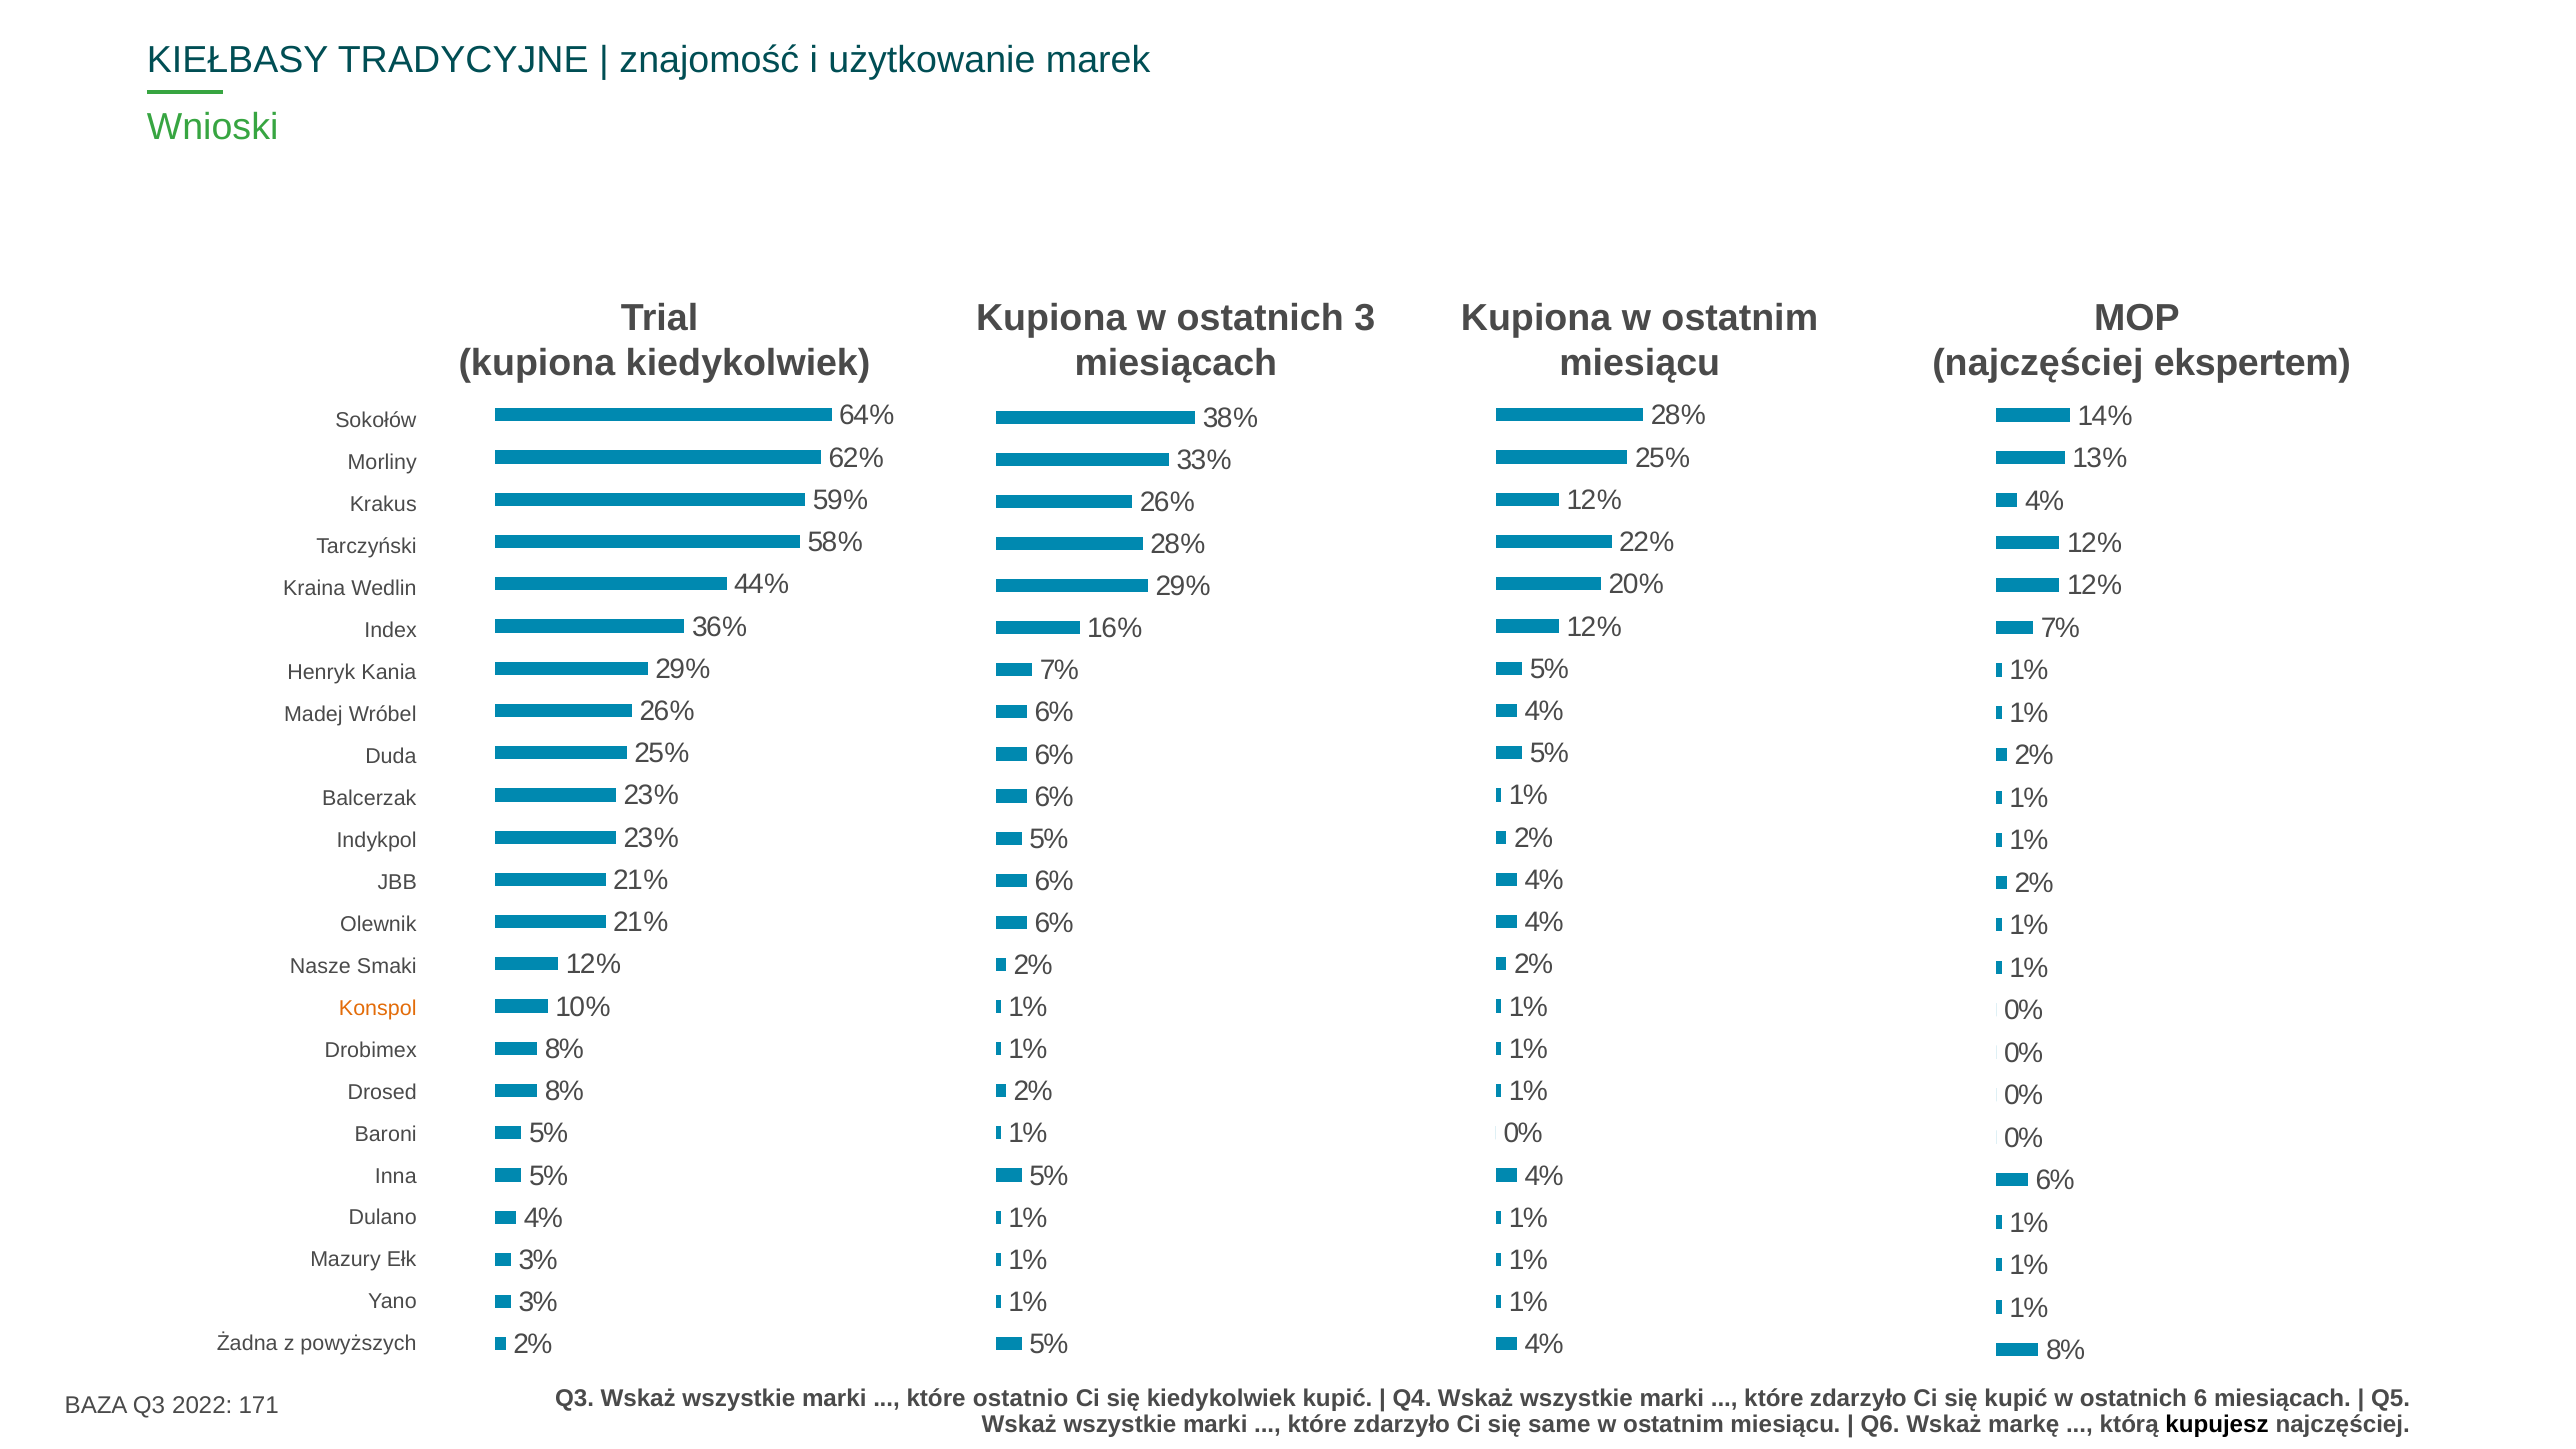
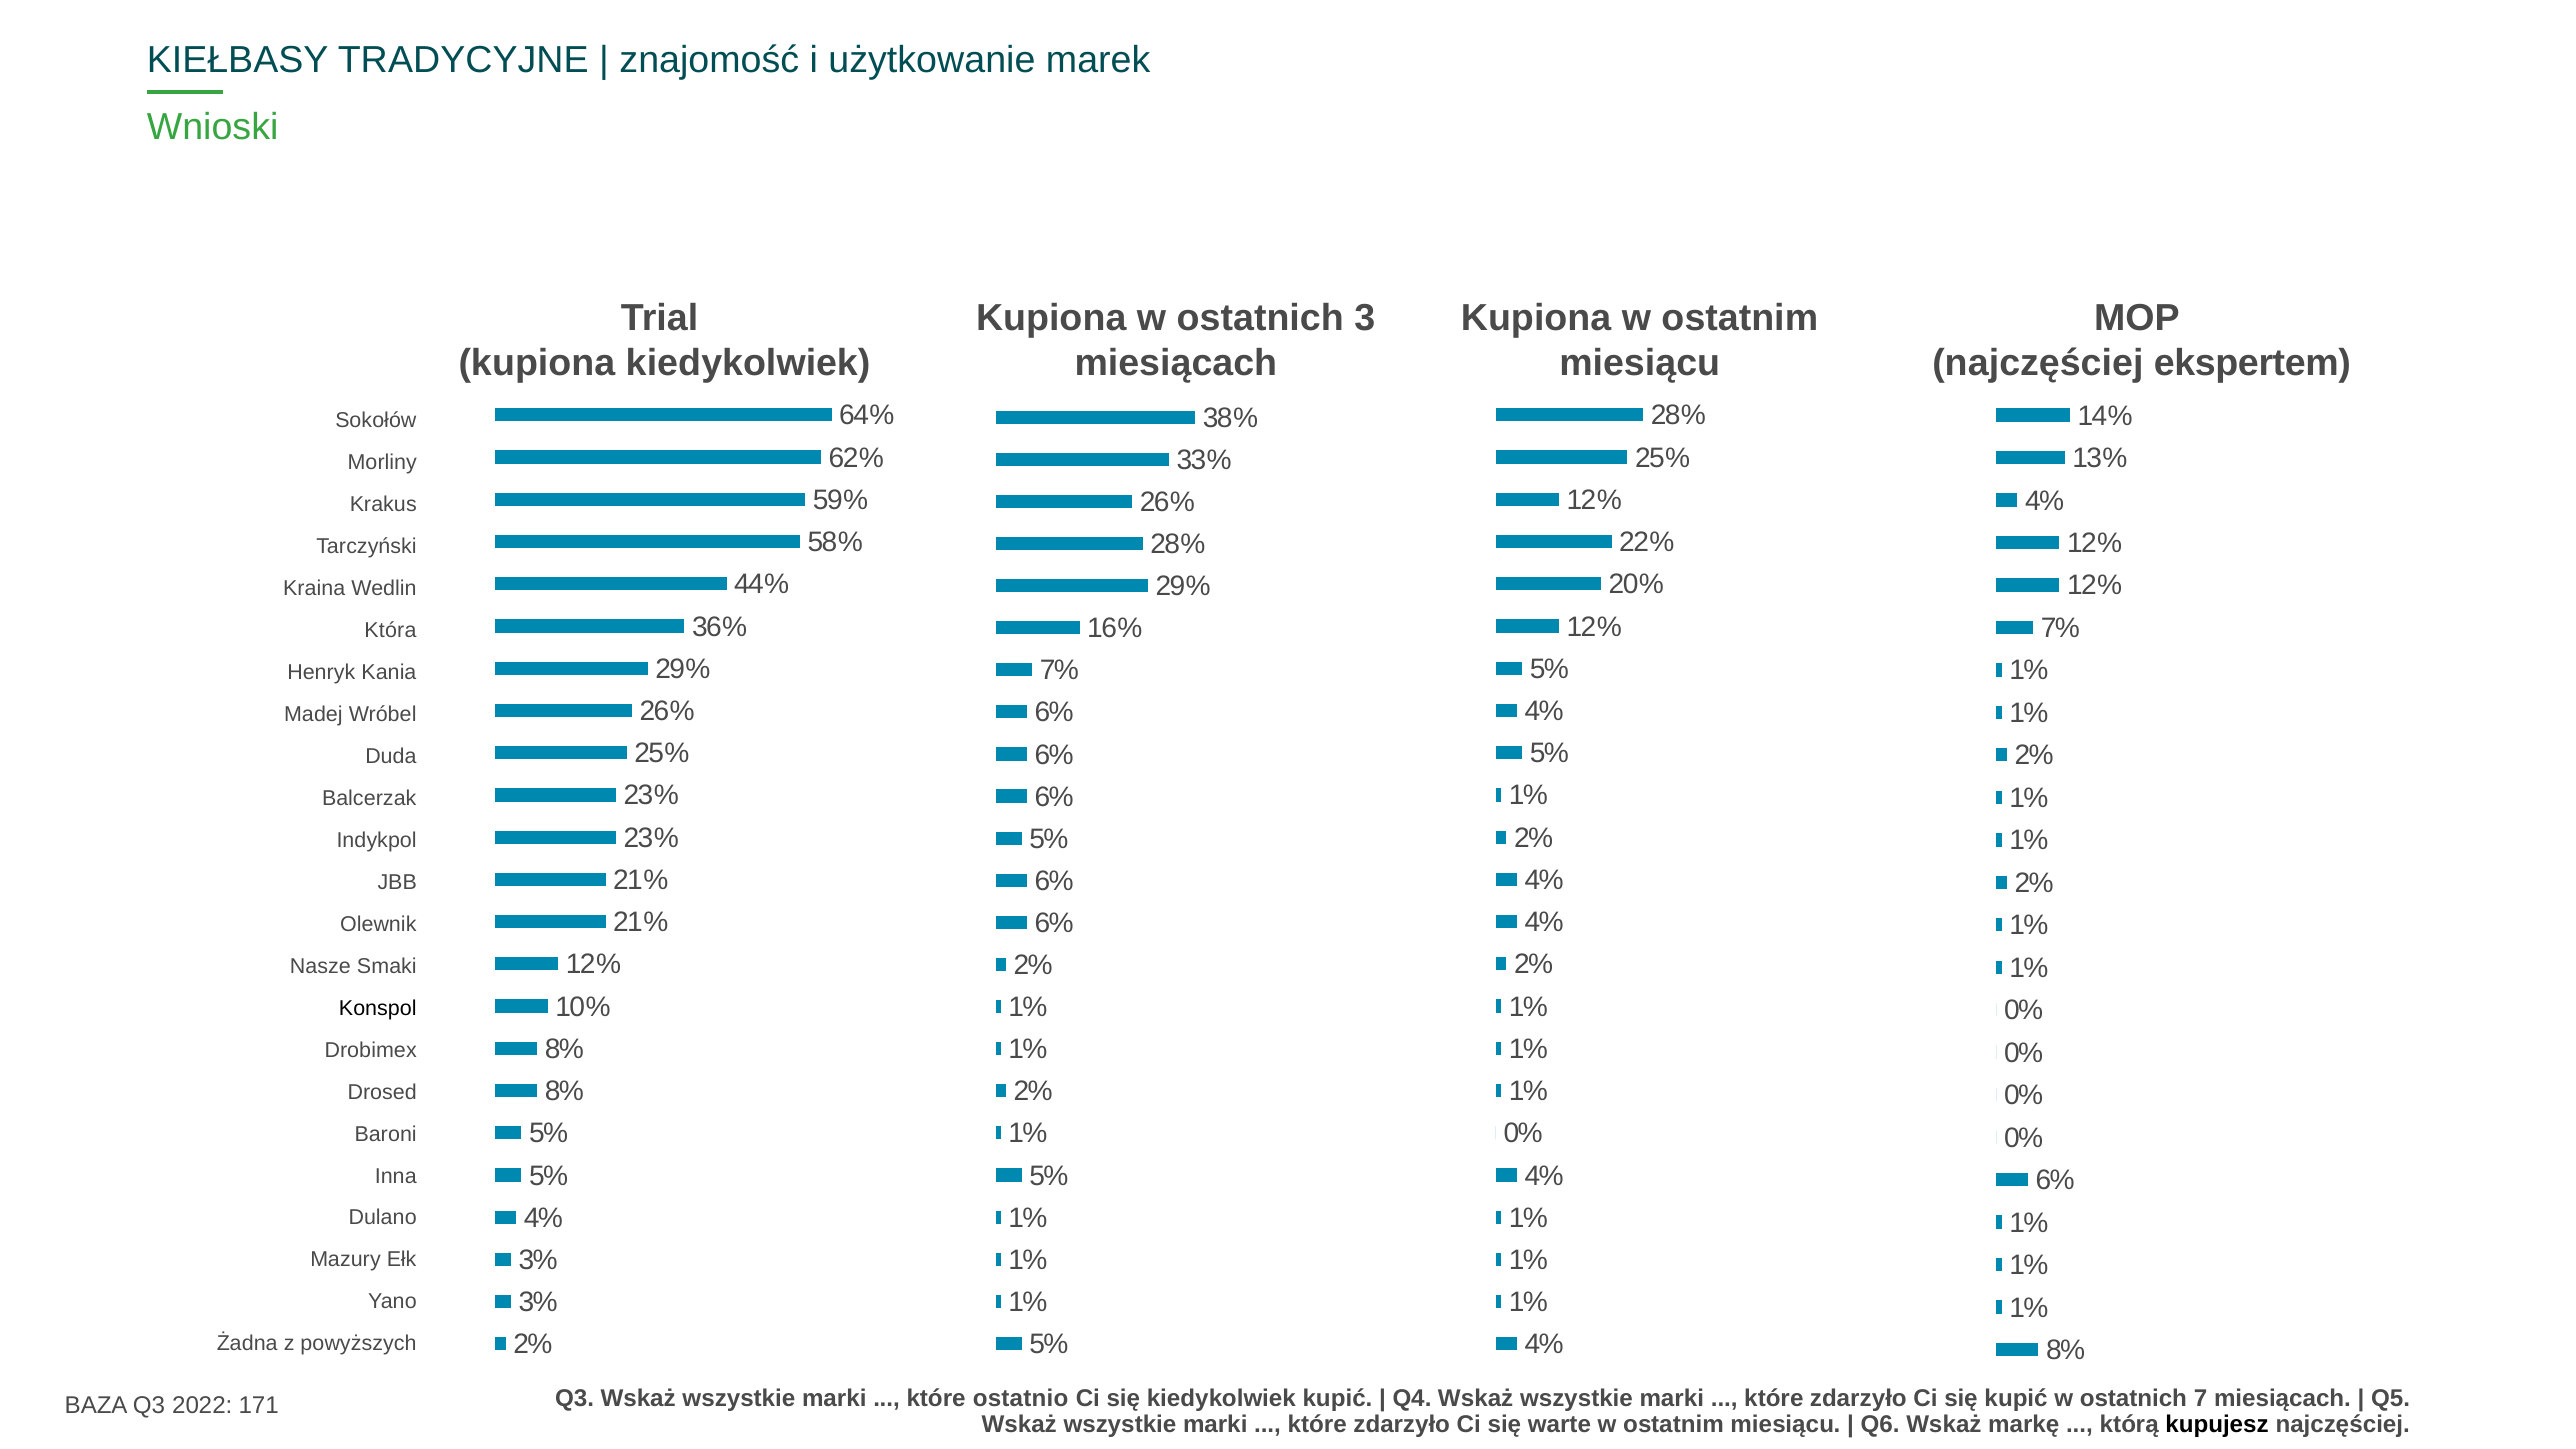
Index: Index -> Która
Konspol colour: orange -> black
6: 6 -> 7
same: same -> warte
